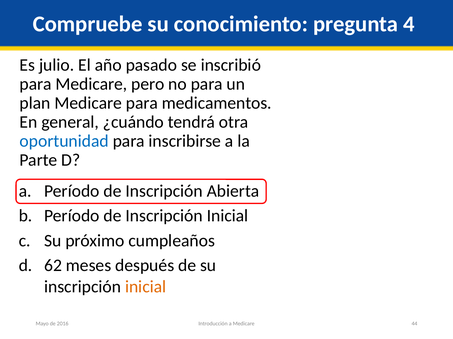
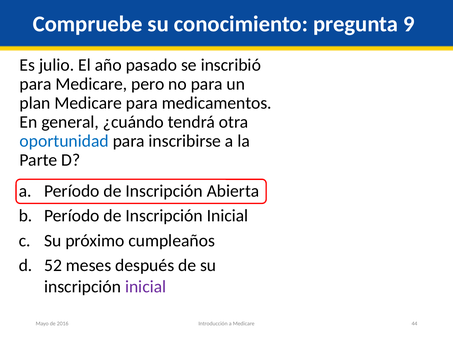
4: 4 -> 9
62: 62 -> 52
inicial at (146, 287) colour: orange -> purple
